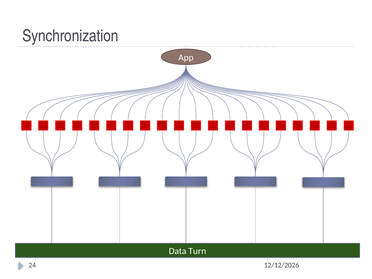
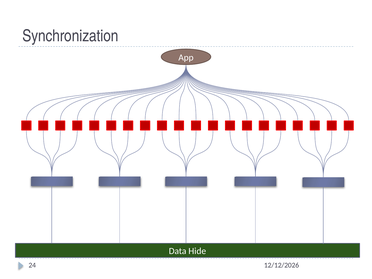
Turn: Turn -> Hide
